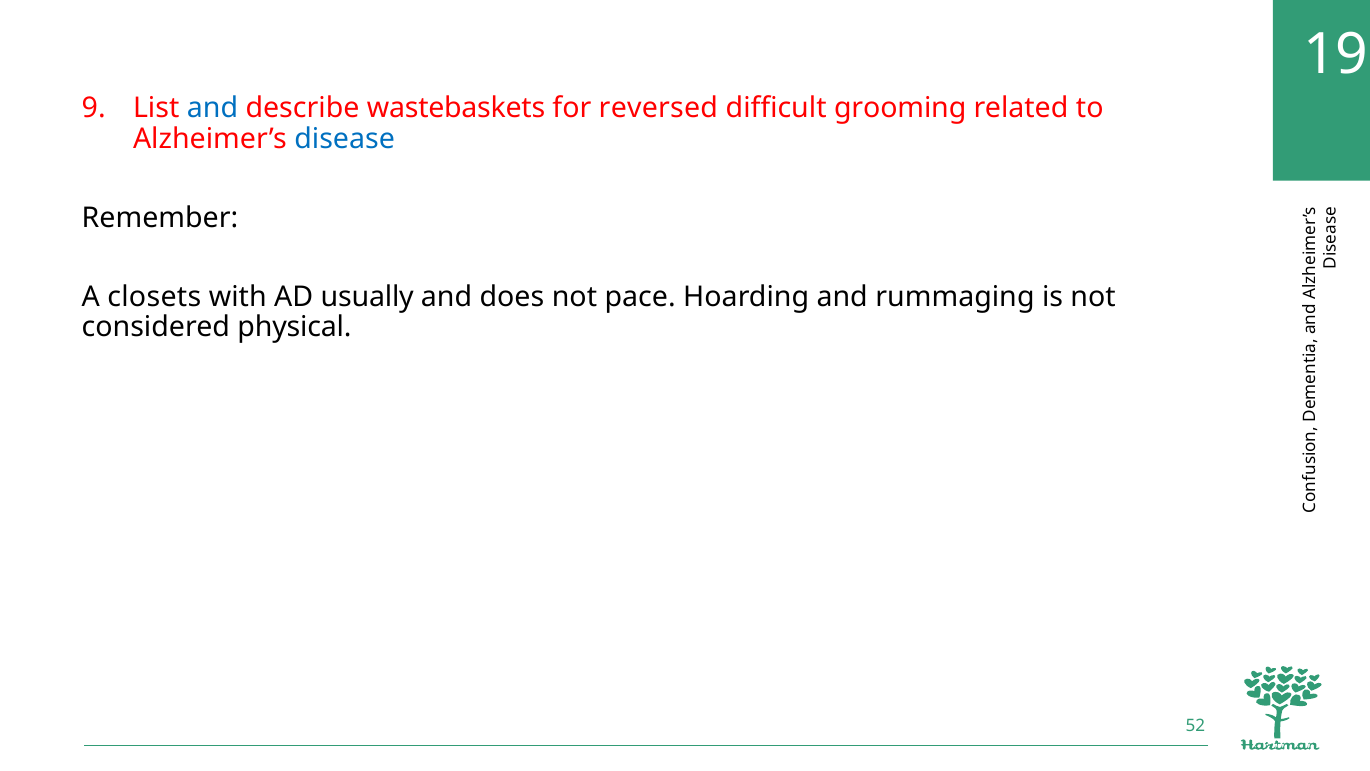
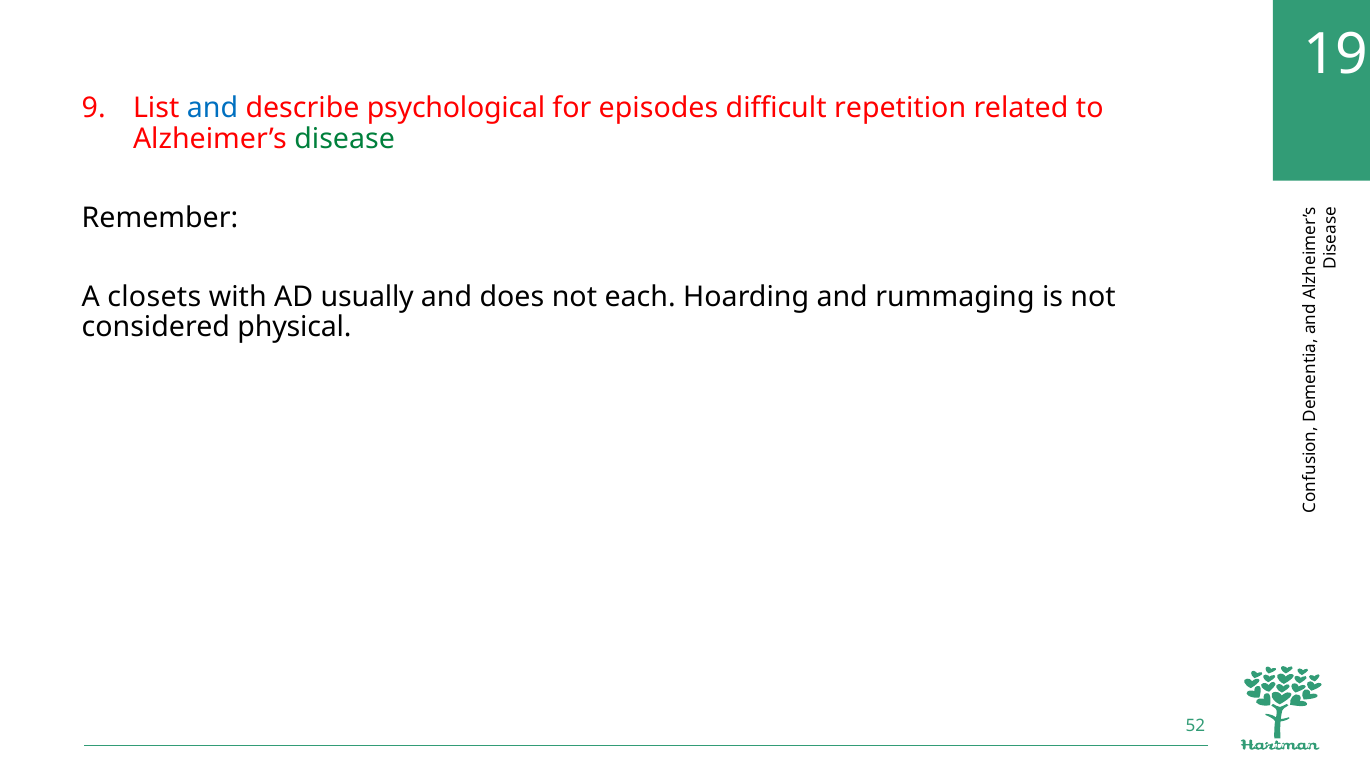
wastebaskets: wastebaskets -> psychological
reversed: reversed -> episodes
grooming: grooming -> repetition
disease colour: blue -> green
pace: pace -> each
